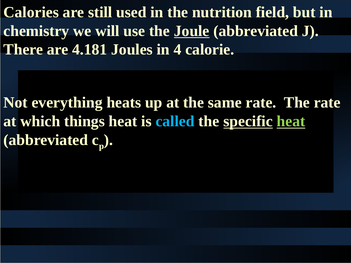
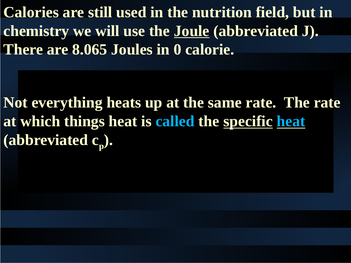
4.181: 4.181 -> 8.065
4: 4 -> 0
heat at (291, 121) colour: light green -> light blue
